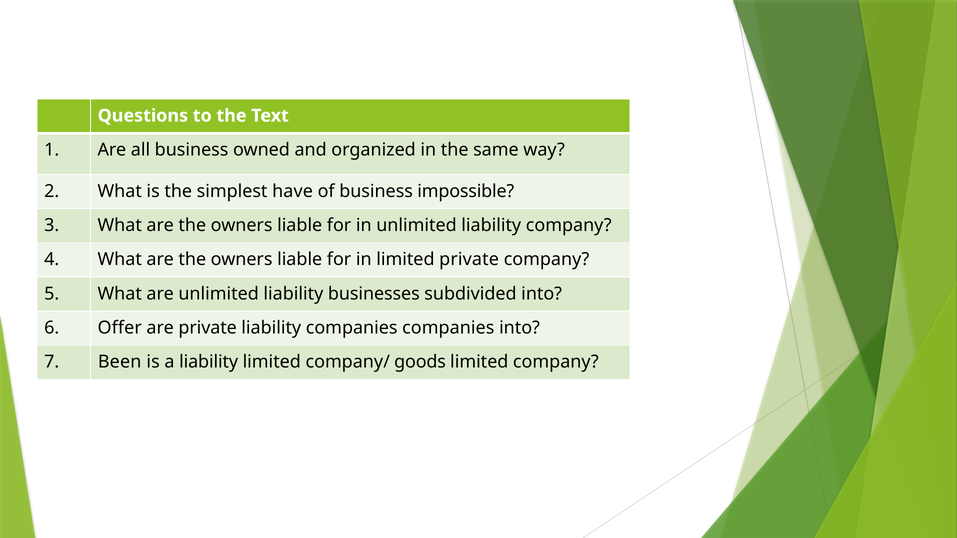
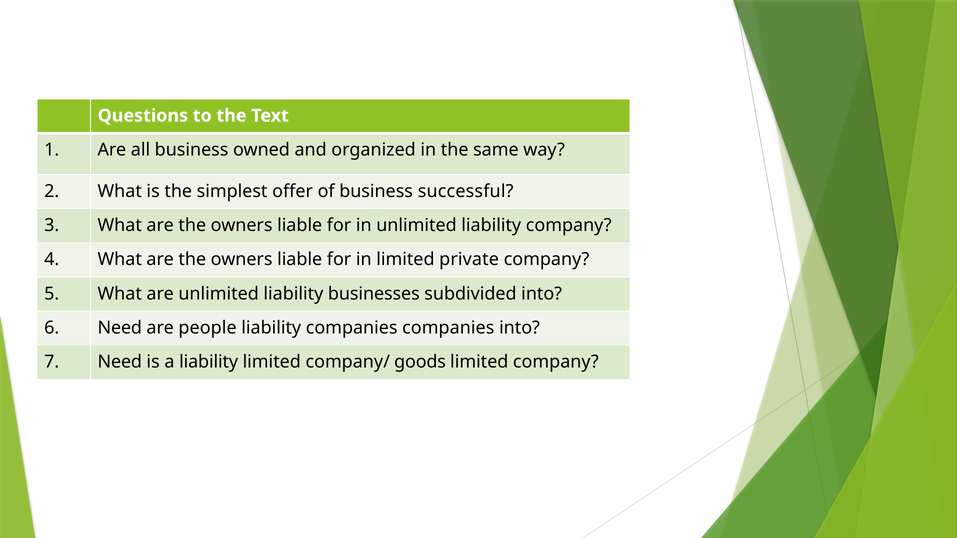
have: have -> offer
impossible: impossible -> successful
6 Offer: Offer -> Need
are private: private -> people
7 Been: Been -> Need
